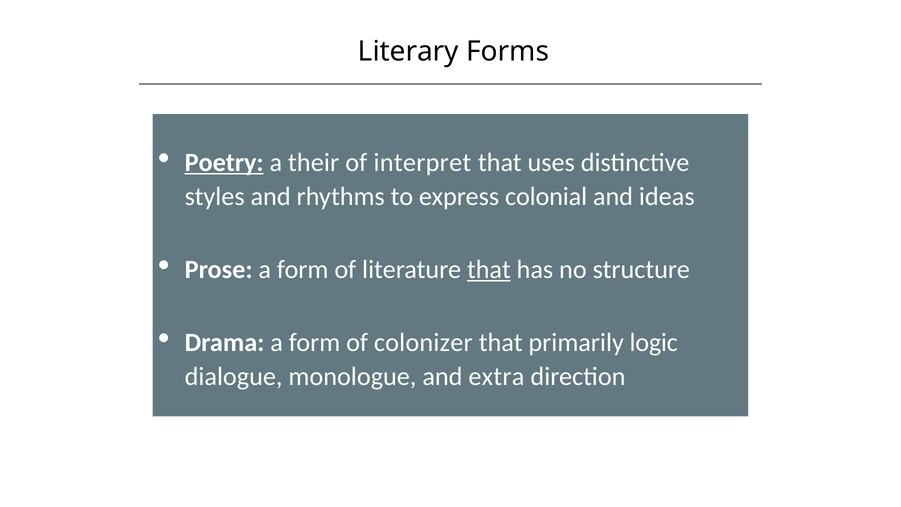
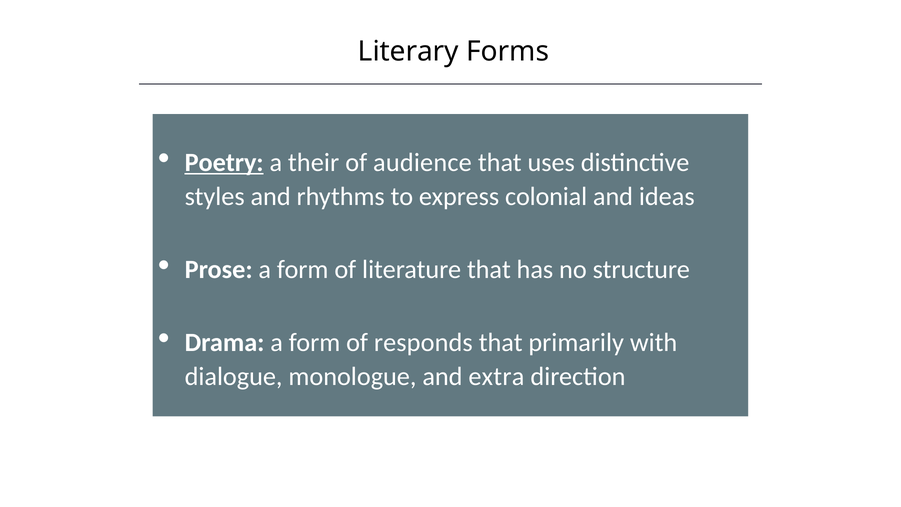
interpret: interpret -> audience
that at (489, 269) underline: present -> none
colonizer: colonizer -> responds
logic: logic -> with
